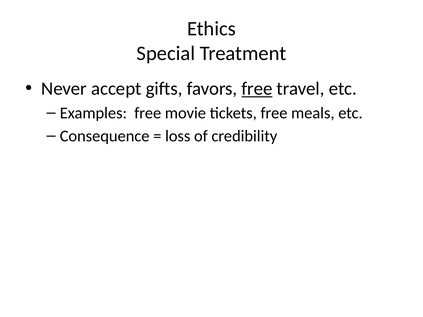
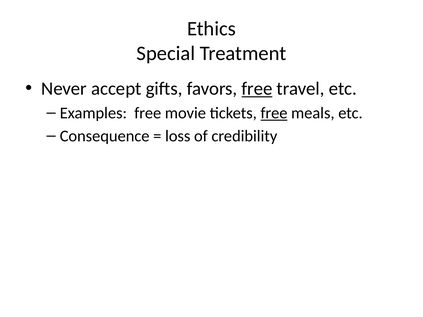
free at (274, 113) underline: none -> present
